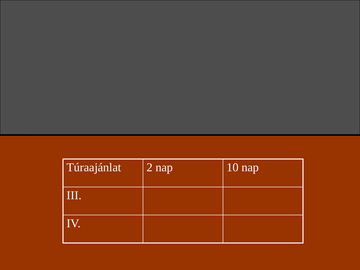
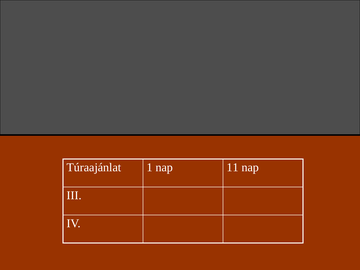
2: 2 -> 1
10: 10 -> 11
